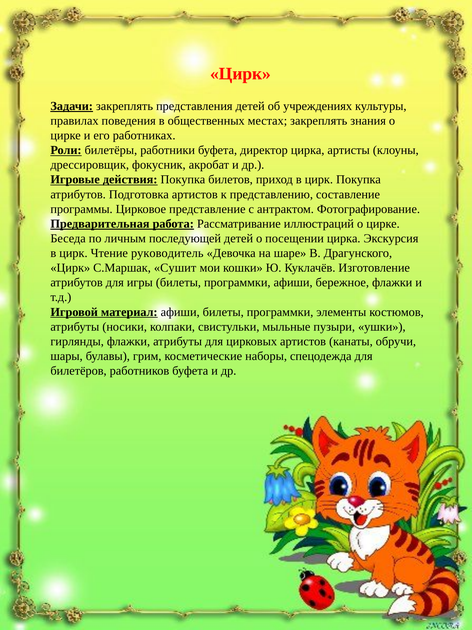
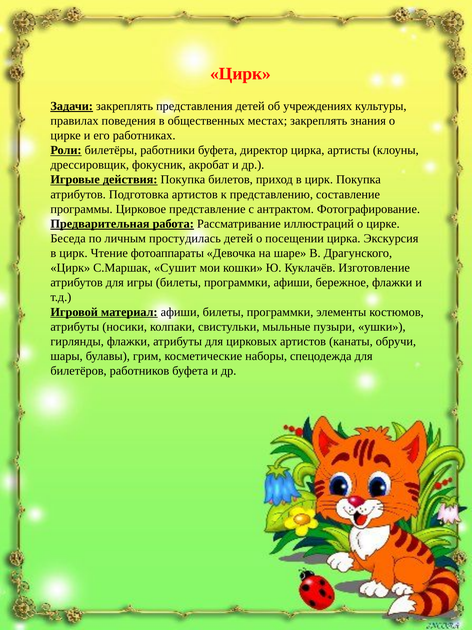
последующей: последующей -> простудилась
руководитель: руководитель -> фотоаппараты
